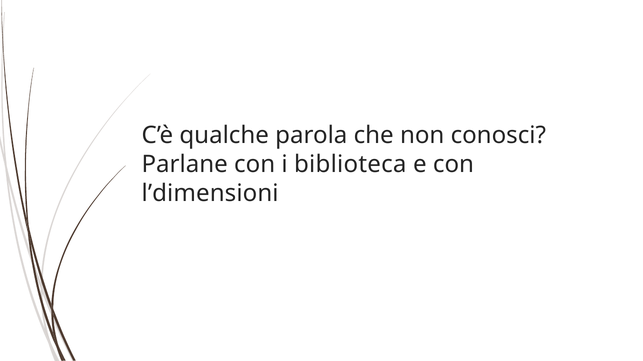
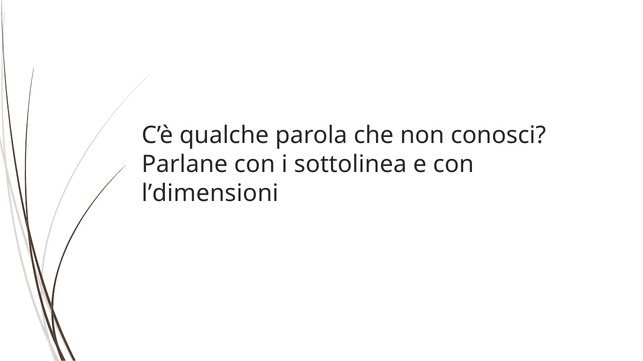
biblioteca: biblioteca -> sottolinea
